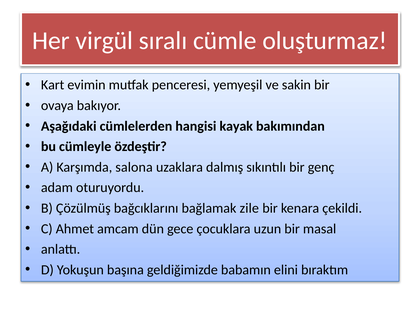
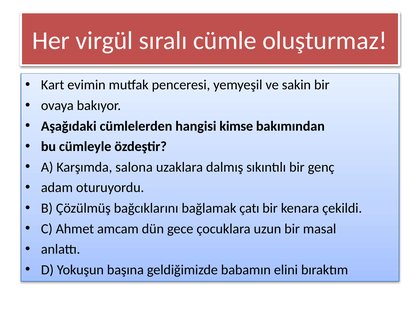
kayak: kayak -> kimse
zile: zile -> çatı
